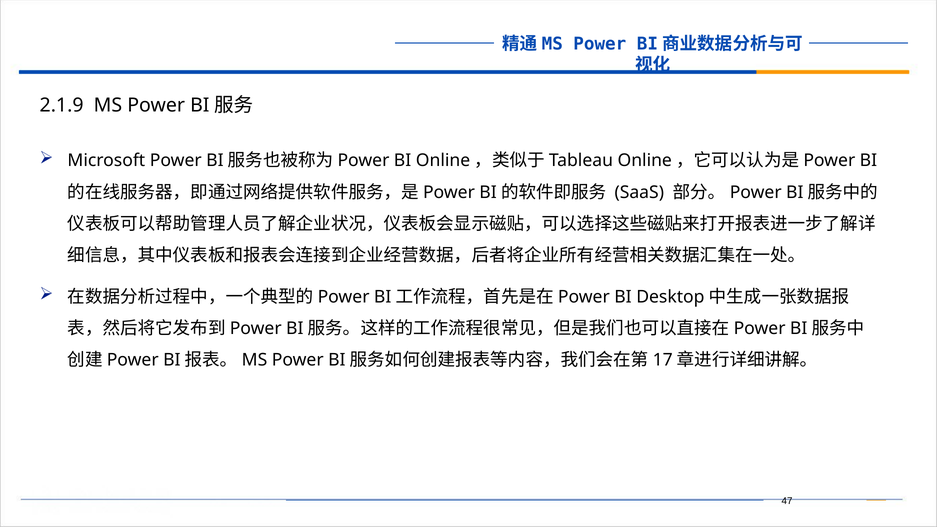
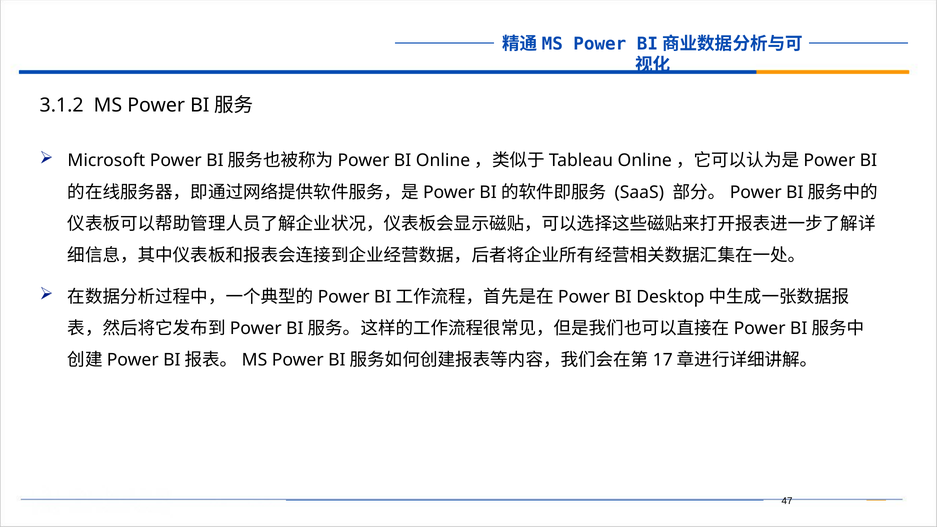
2.1.9: 2.1.9 -> 3.1.2
